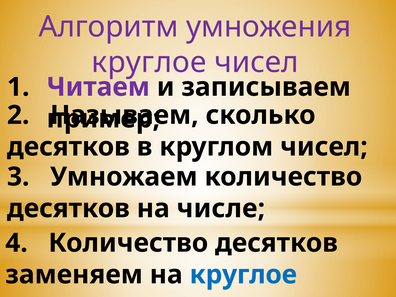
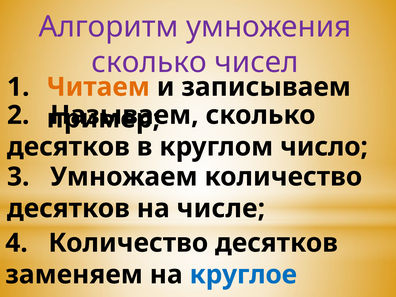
круглое at (149, 62): круглое -> сколько
Читаем colour: purple -> orange
круглом чисел: чисел -> число
